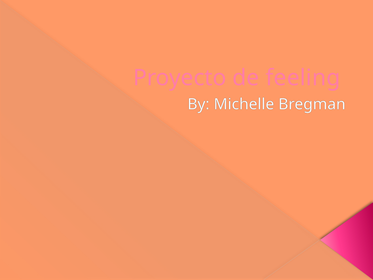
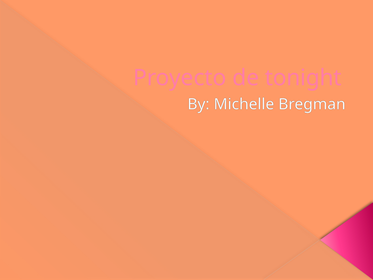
feeling: feeling -> tonight
